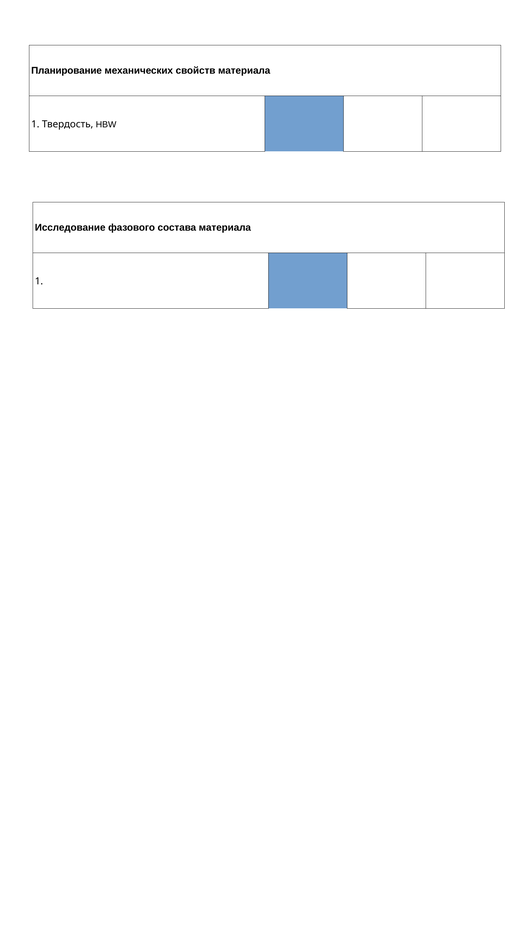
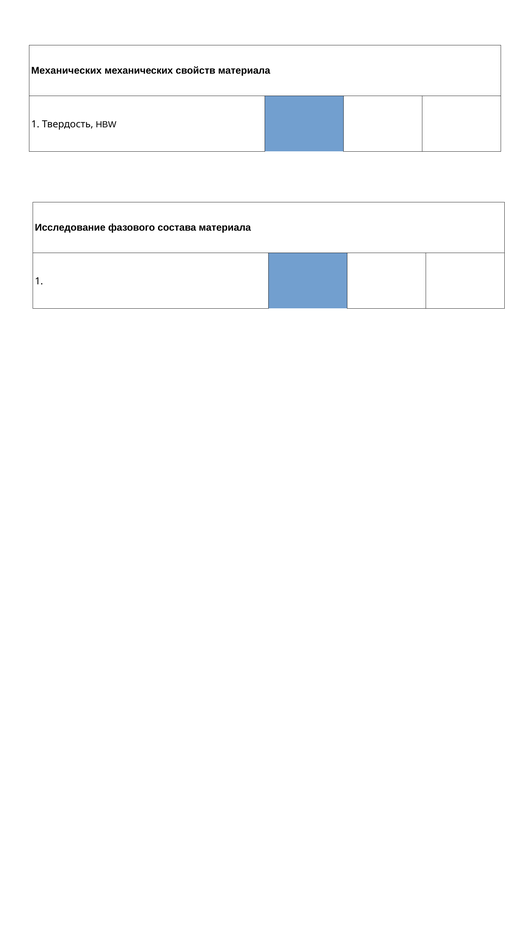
Планирование at (67, 71): Планирование -> Механических
